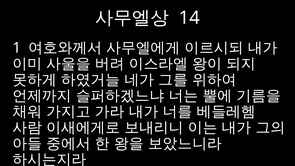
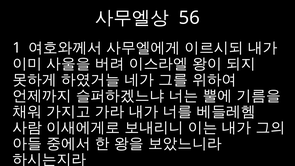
14: 14 -> 56
